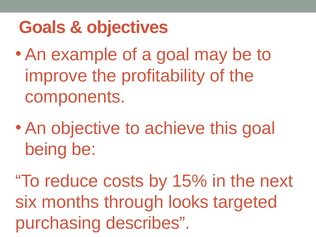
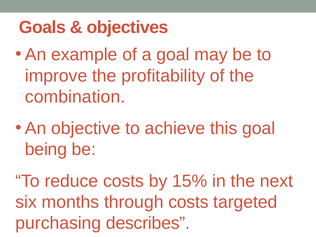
components: components -> combination
through looks: looks -> costs
